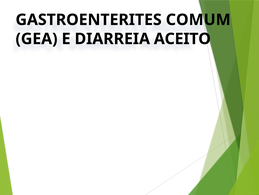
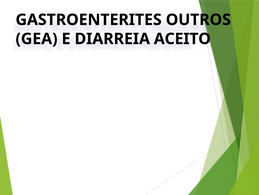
COMUM: COMUM -> OUTROS
